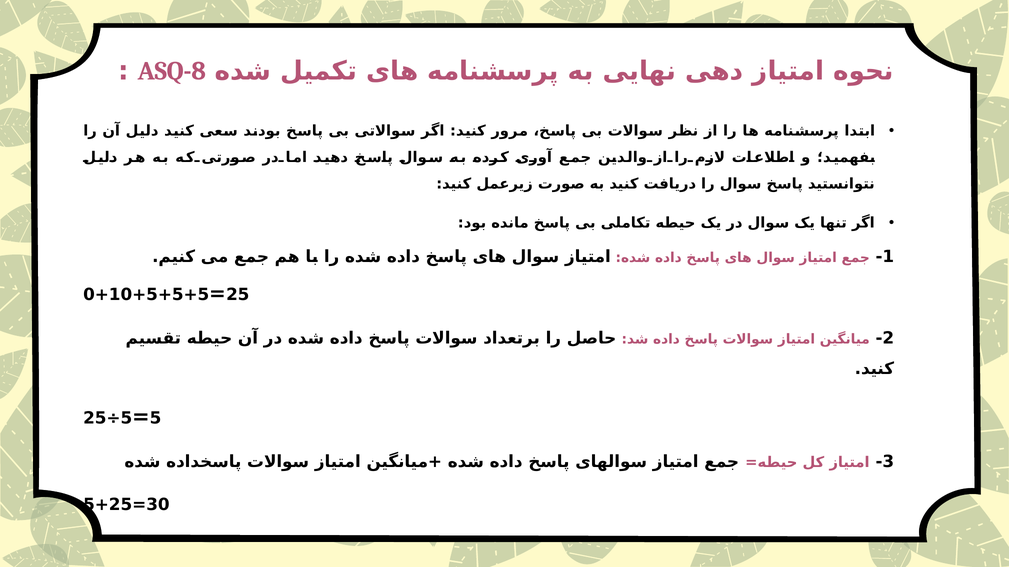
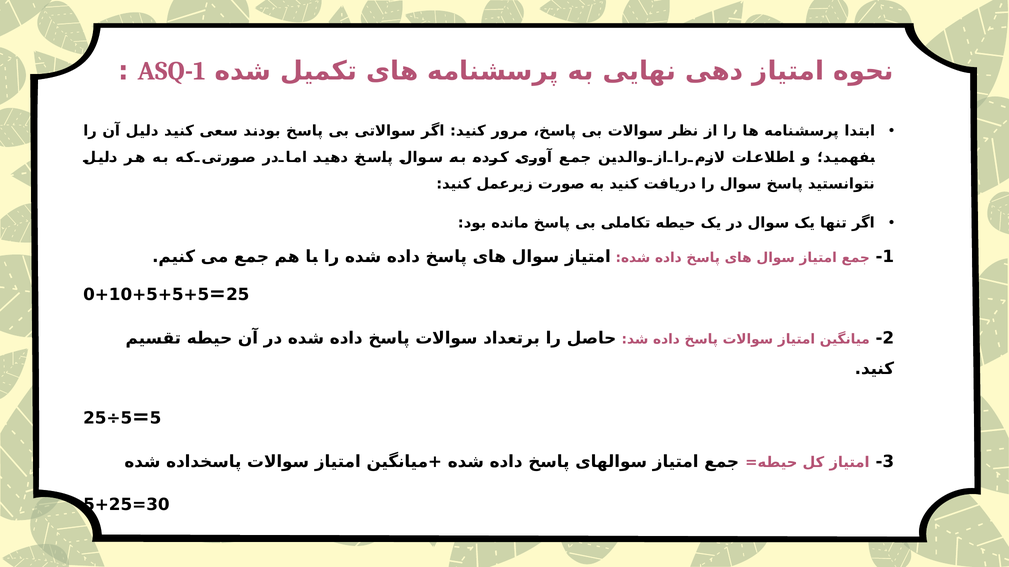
ASQ-8: ASQ-8 -> ASQ-1
